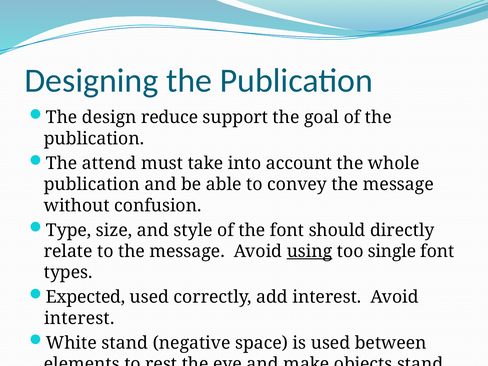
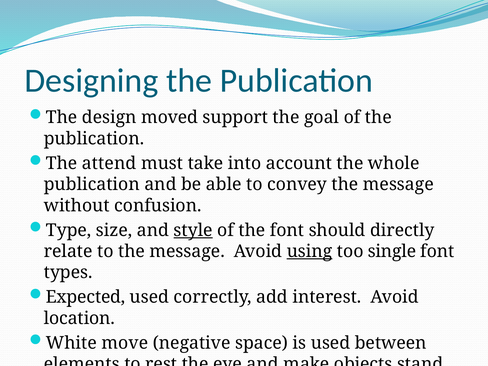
reduce: reduce -> moved
style underline: none -> present
interest at (79, 318): interest -> location
White stand: stand -> move
